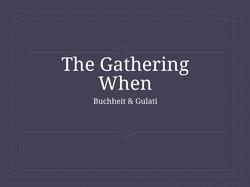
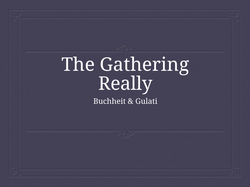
When: When -> Really
